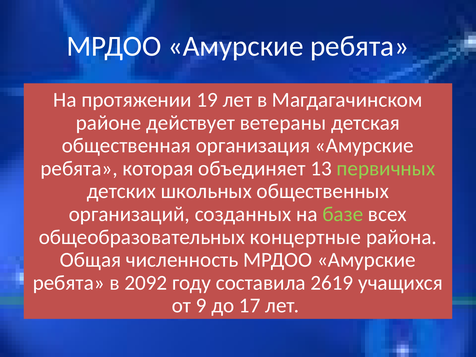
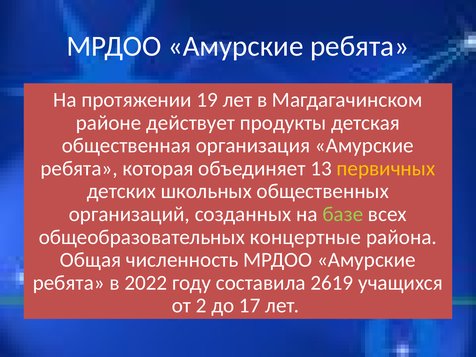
ветераны: ветераны -> продукты
первичных colour: light green -> yellow
2092: 2092 -> 2022
9: 9 -> 2
